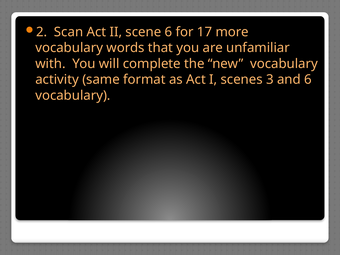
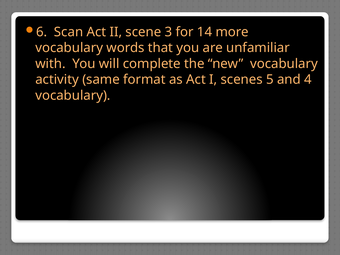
2: 2 -> 6
scene 6: 6 -> 3
17: 17 -> 14
3: 3 -> 5
and 6: 6 -> 4
